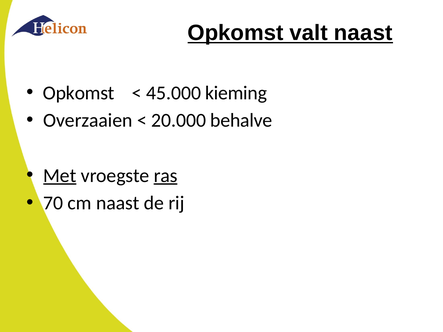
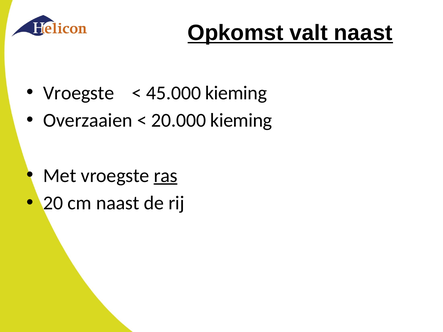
Opkomst at (79, 93): Opkomst -> Vroegste
20.000 behalve: behalve -> kieming
Met underline: present -> none
70: 70 -> 20
